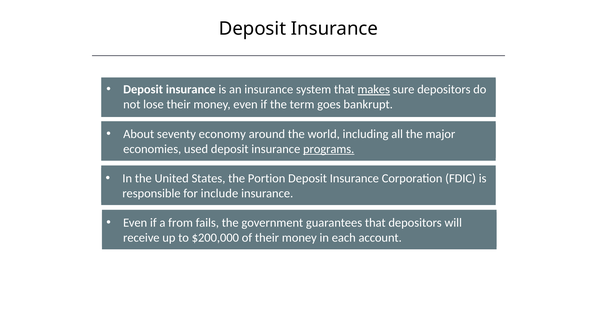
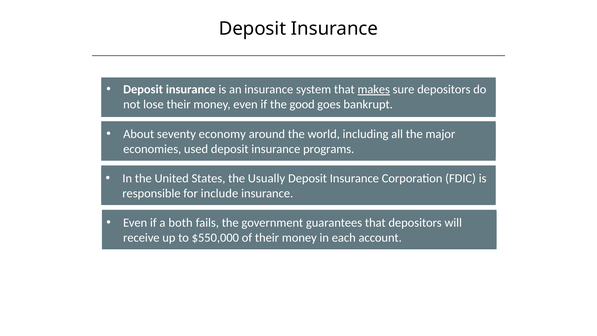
term: term -> good
programs underline: present -> none
Portion: Portion -> Usually
from: from -> both
$200,000: $200,000 -> $550,000
